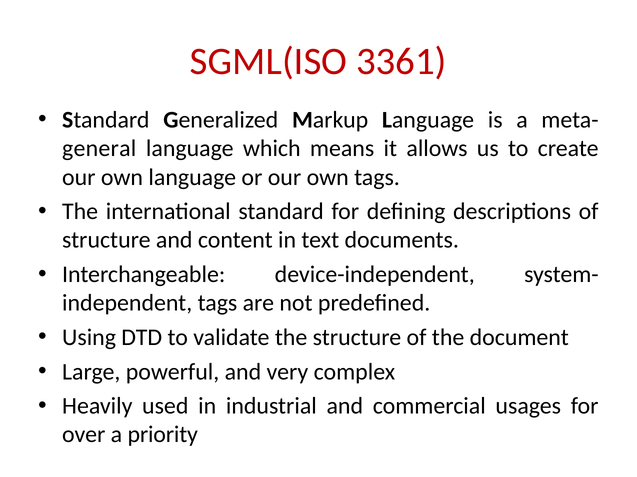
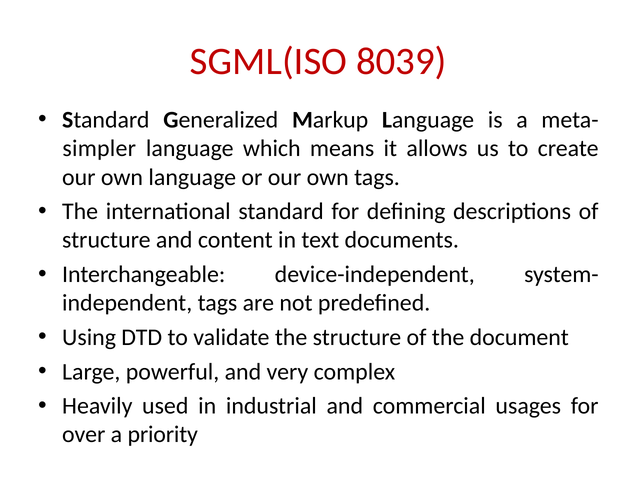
3361: 3361 -> 8039
general: general -> simpler
